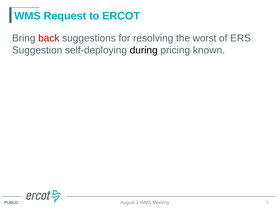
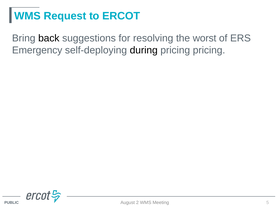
back colour: red -> black
Suggestion: Suggestion -> Emergency
pricing known: known -> pricing
